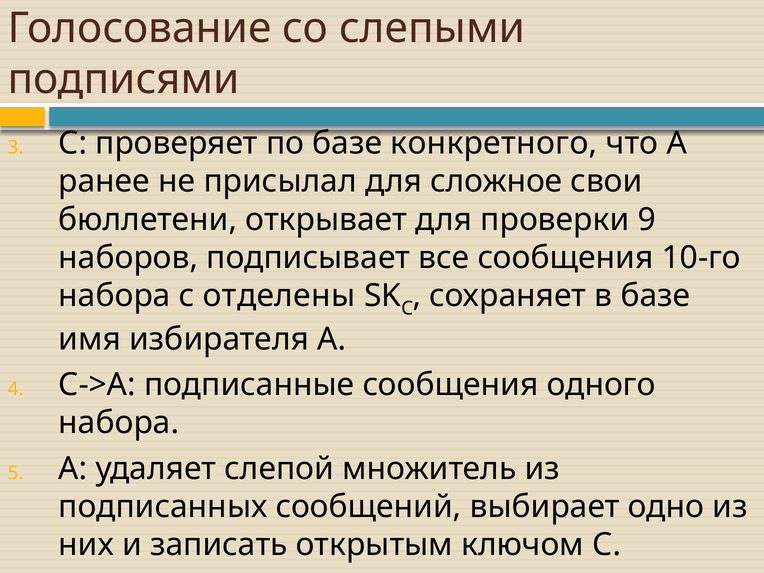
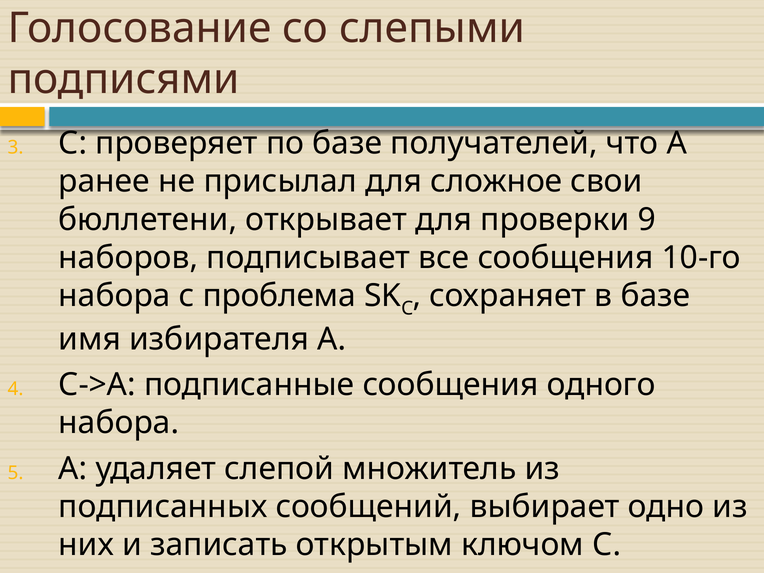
конкретного: конкретного -> получателей
отделены: отделены -> проблема
